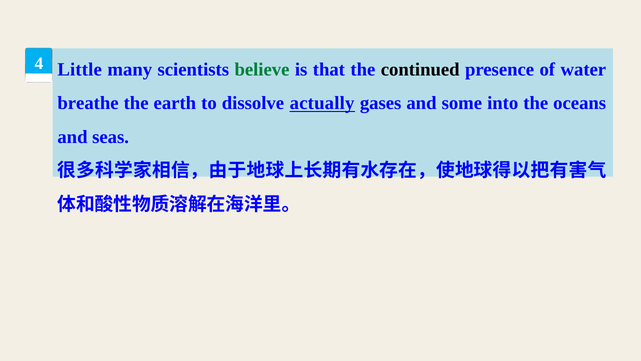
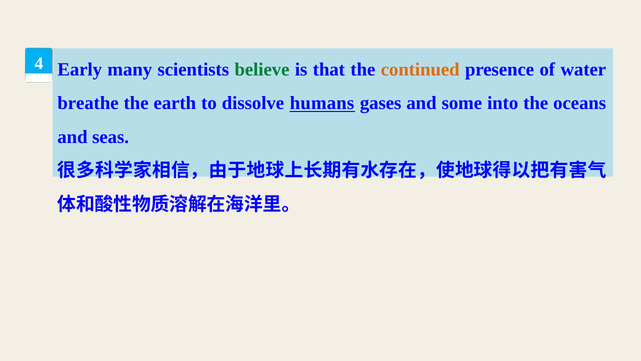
Little: Little -> Early
continued colour: black -> orange
actually: actually -> humans
